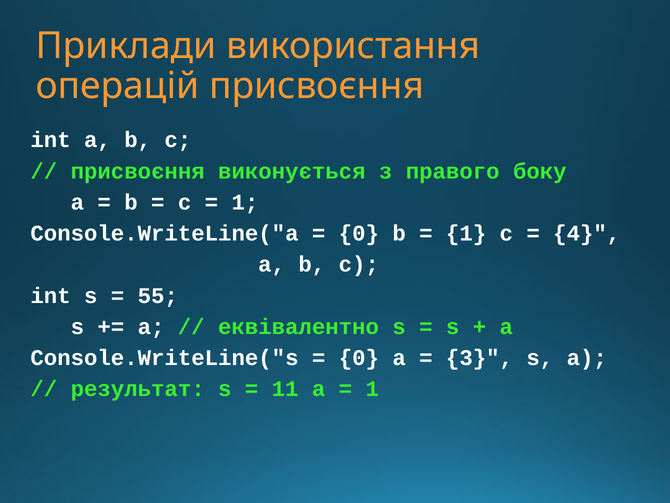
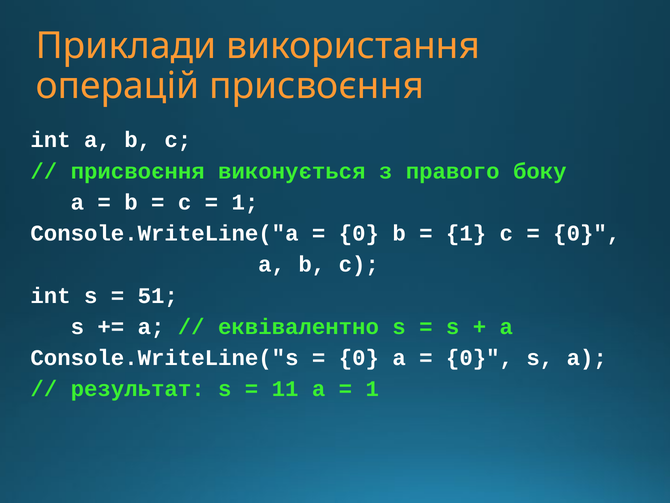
4 at (587, 233): 4 -> 0
55: 55 -> 51
3 at (480, 358): 3 -> 0
